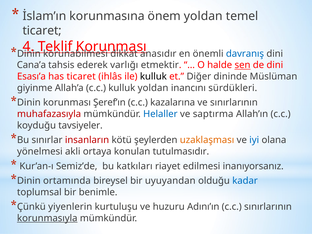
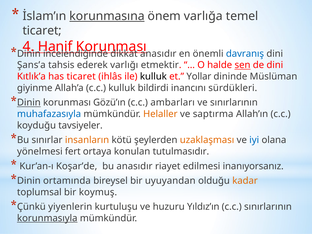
korunmasına underline: none -> present
önem yoldan: yoldan -> varlığa
Teklif: Teklif -> Hanif
korunabilmesi: korunabilmesi -> incelendiğinde
Cana’a: Cana’a -> Şans’a
Esası’a: Esası’a -> Kıtlık’a
Diğer: Diğer -> Yollar
kulluk yoldan: yoldan -> bildirdi
Dinin at (29, 103) underline: none -> present
Şeref’ın: Şeref’ın -> Gözü’ın
kazalarına: kazalarına -> ambarları
muhafazasıyla colour: red -> blue
Helaller colour: blue -> orange
insanların colour: red -> orange
akli: akli -> fert
Semiz’de: Semiz’de -> Koşar’de
bu katkıları: katkıları -> anasıdır
kadar colour: blue -> orange
benimle: benimle -> koymuş
Adını’ın: Adını’ın -> Yıldız’ın
